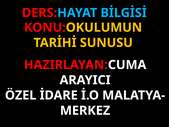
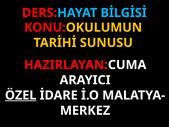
ÖZEL underline: none -> present
